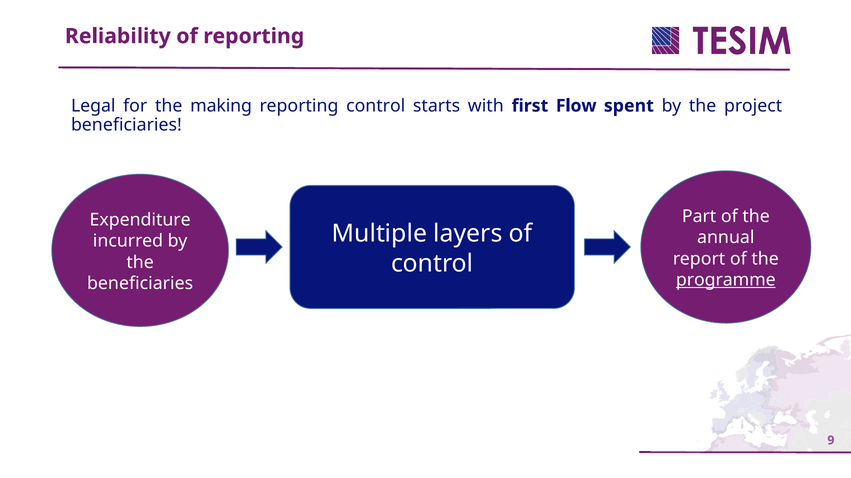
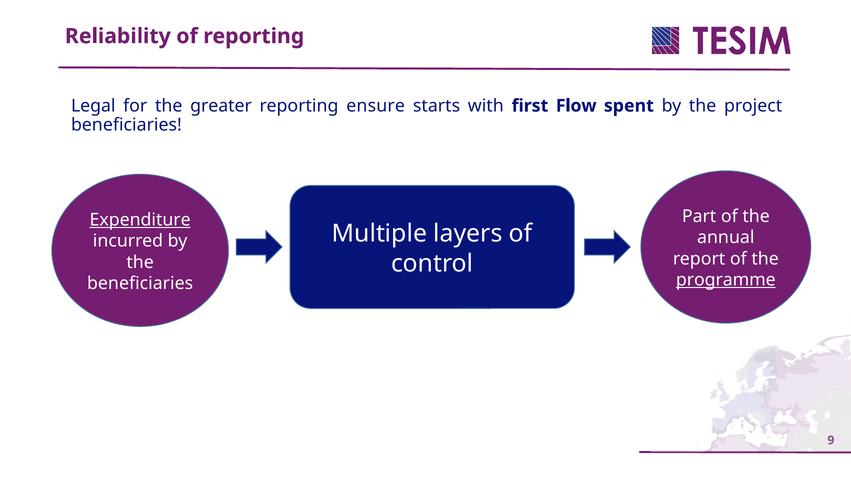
making: making -> greater
reporting control: control -> ensure
Expenditure underline: none -> present
